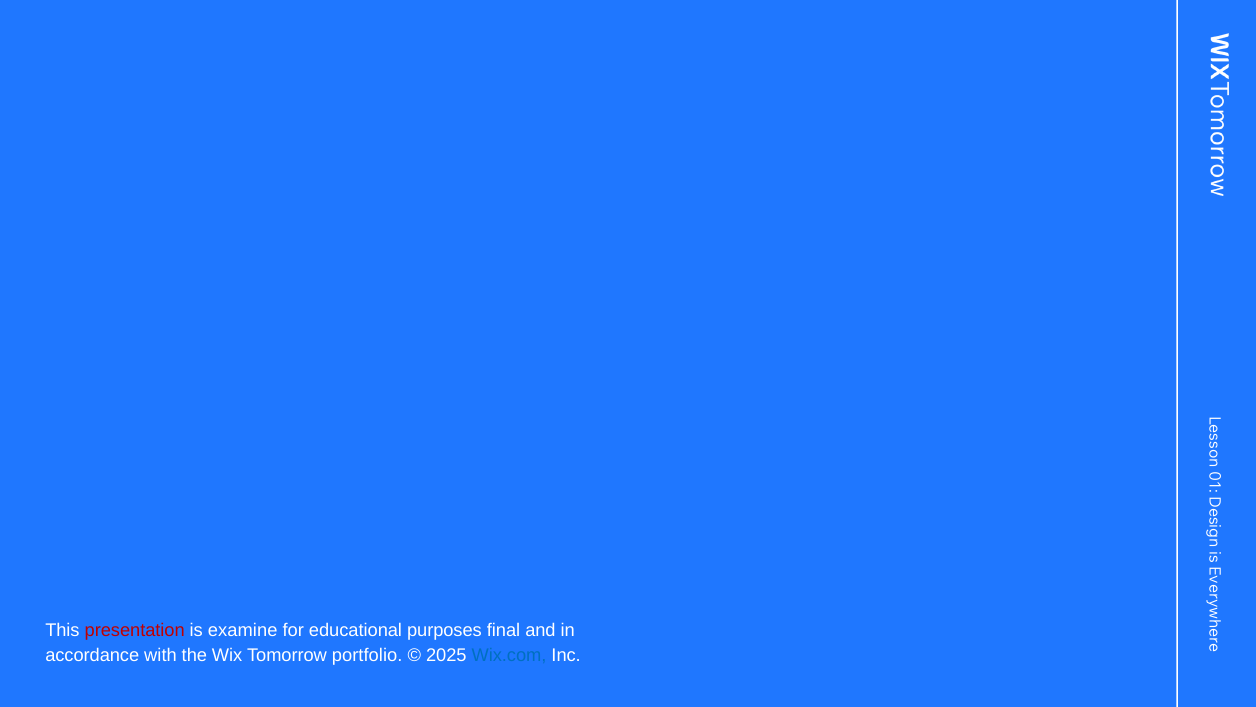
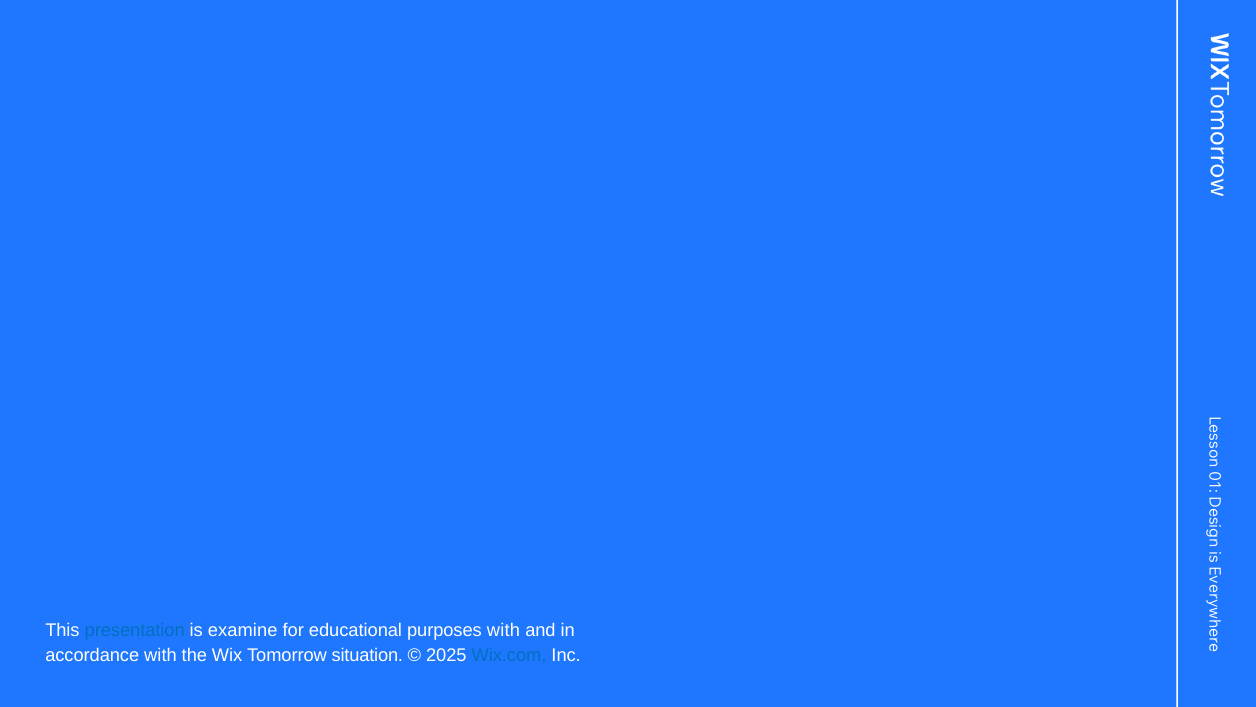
presentation colour: red -> blue
purposes final: final -> with
portfolio: portfolio -> situation
